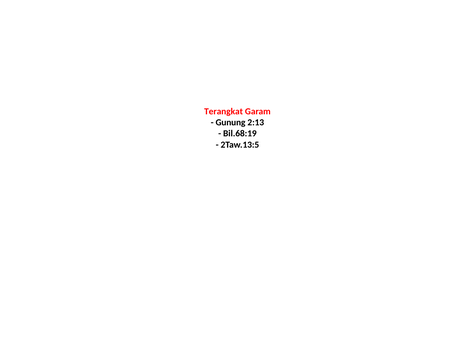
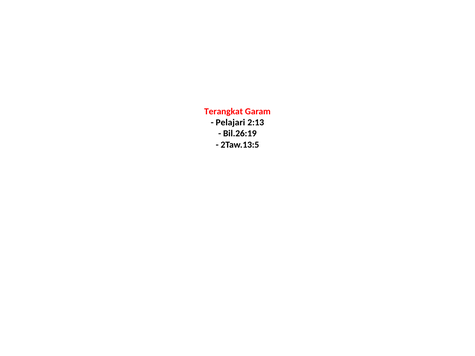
Gunung: Gunung -> Pelajari
Bil.68:19: Bil.68:19 -> Bil.26:19
